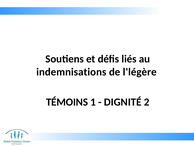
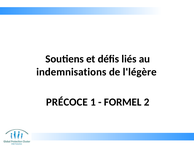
TÉMOINS: TÉMOINS -> PRÉCOCE
DIGNITÉ: DIGNITÉ -> FORMEL
